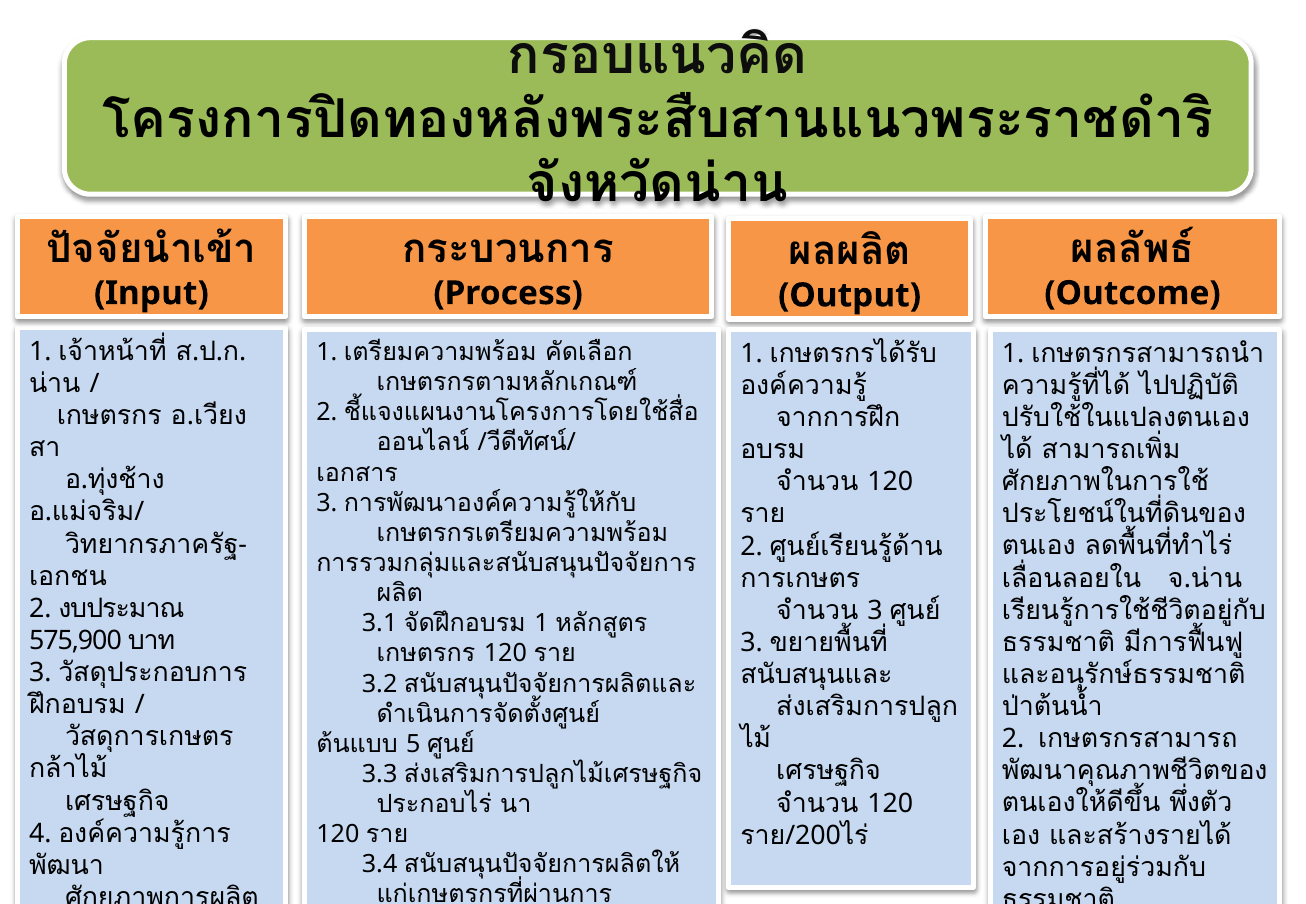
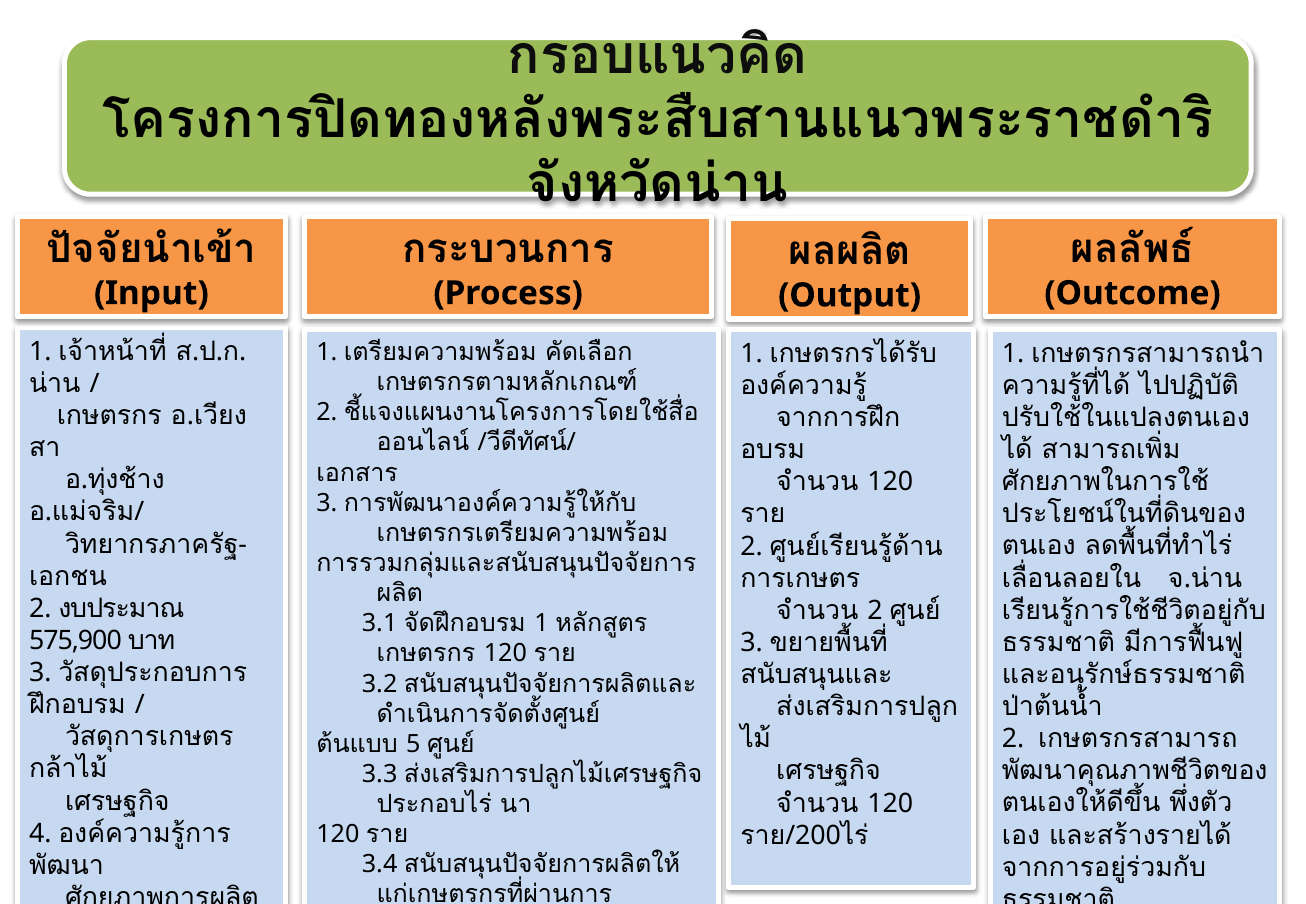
3 at (875, 611): 3 -> 2
